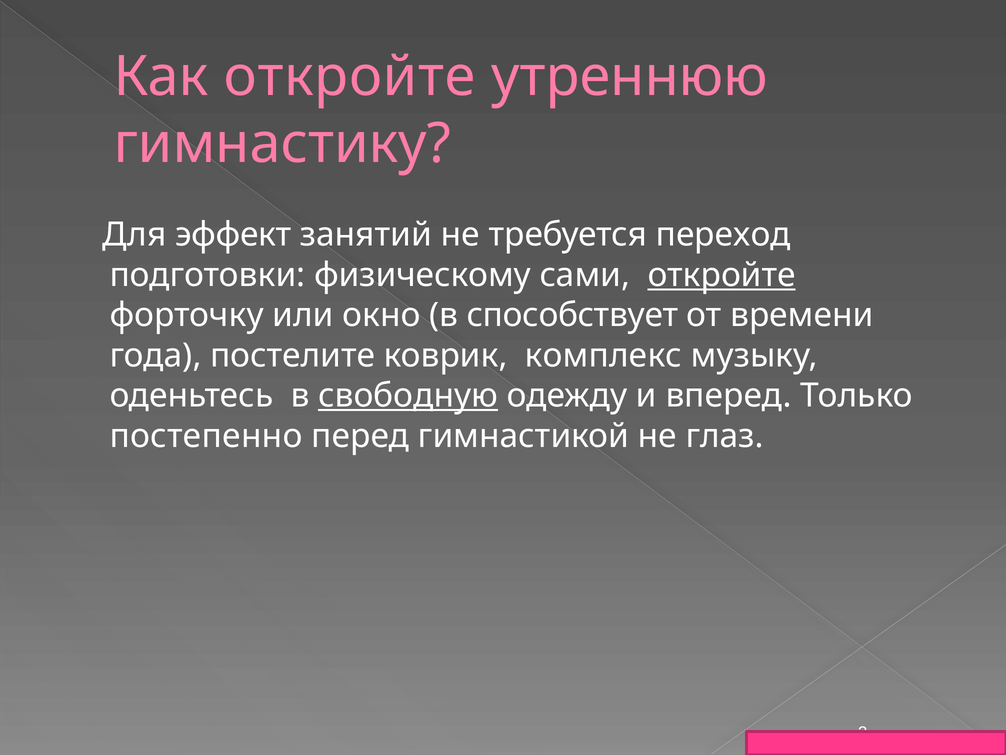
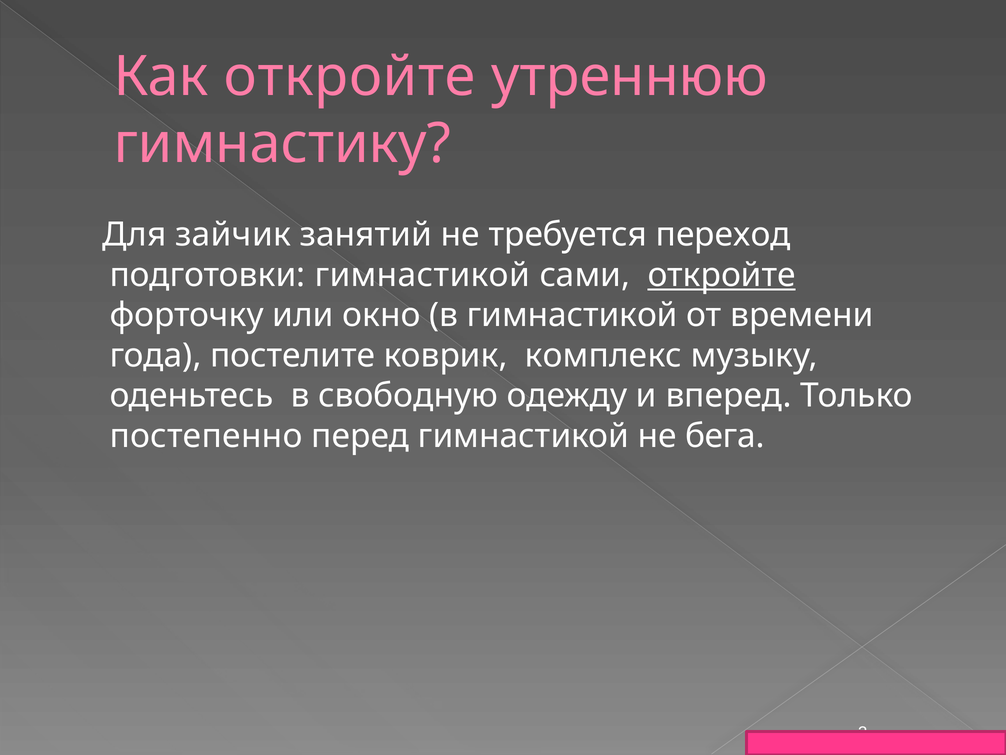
эффект: эффект -> зайчик
подготовки физическому: физическому -> гимнастикой
в способствует: способствует -> гимнастикой
свободную underline: present -> none
глаз: глаз -> бега
